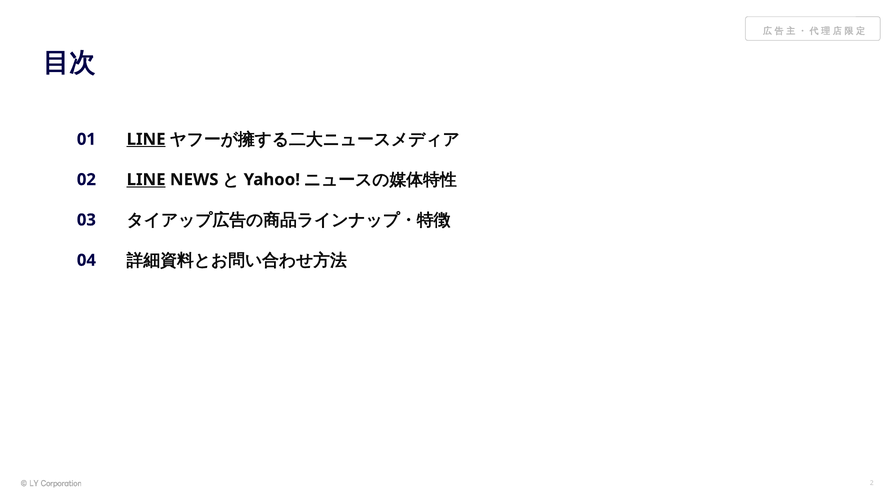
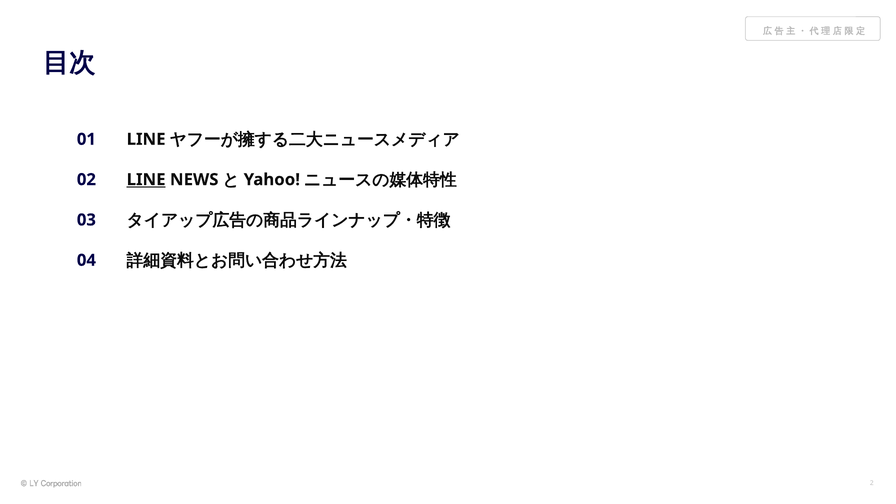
LINE at (146, 139) underline: present -> none
